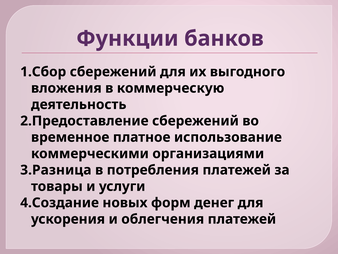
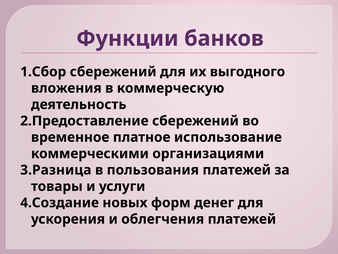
потребления: потребления -> пользования
